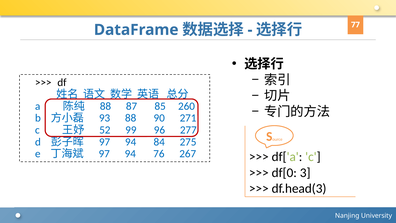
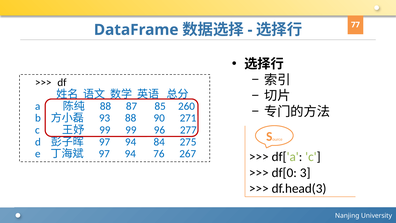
52 at (105, 130): 52 -> 99
